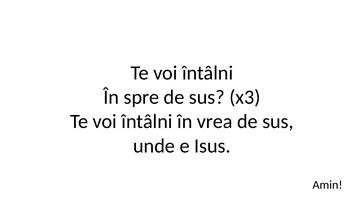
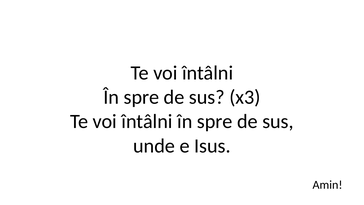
vrea at (215, 121): vrea -> spre
